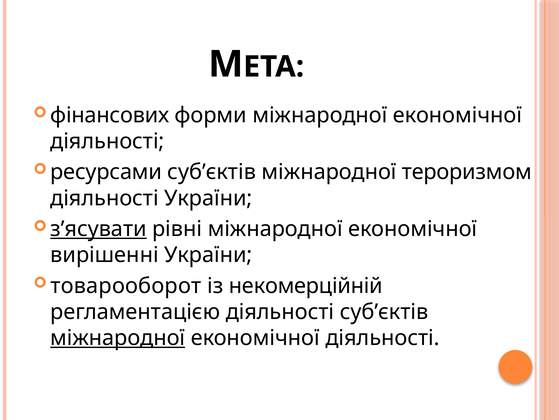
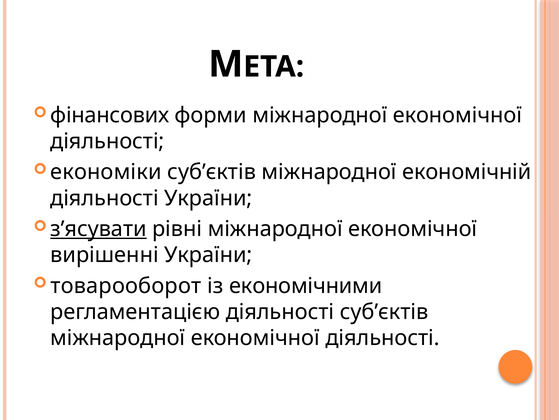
ресурсами: ресурсами -> економіки
тероризмом: тероризмом -> економічній
некомерційній: некомерційній -> економічними
міжнародної at (118, 337) underline: present -> none
